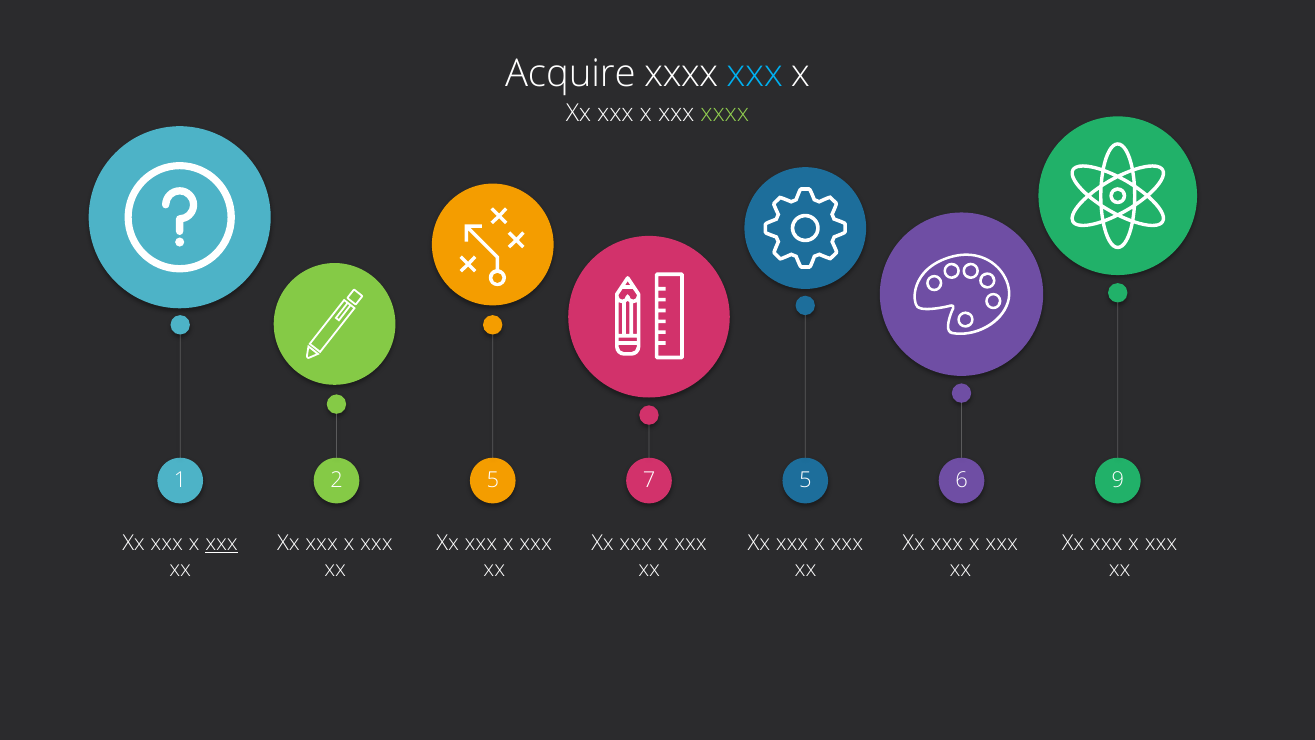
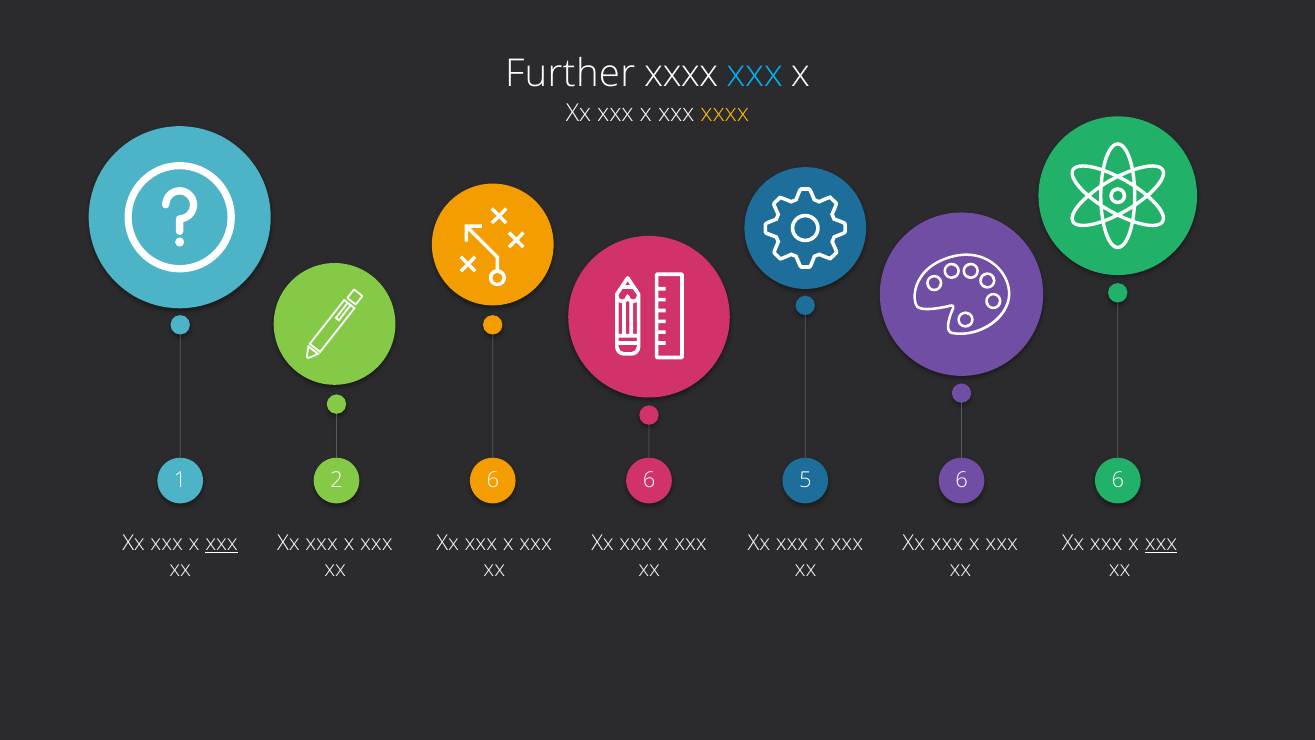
Acquire: Acquire -> Further
xxxx at (725, 113) colour: light green -> yellow
2 5: 5 -> 6
1 7: 7 -> 6
6 9: 9 -> 6
xxx at (1161, 543) underline: none -> present
